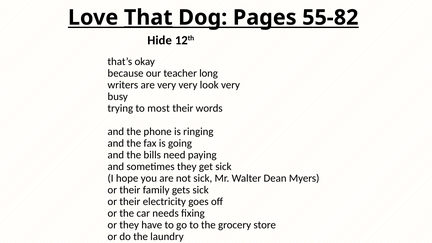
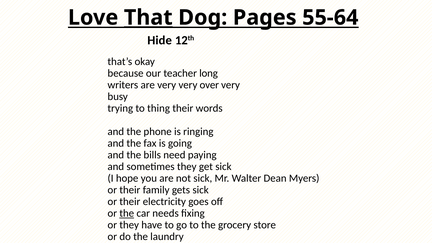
55-82: 55-82 -> 55-64
look: look -> over
most: most -> thing
the at (127, 213) underline: none -> present
